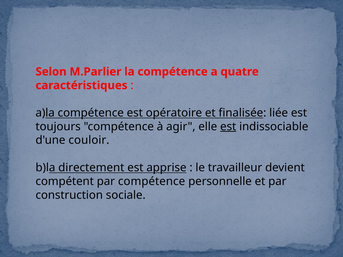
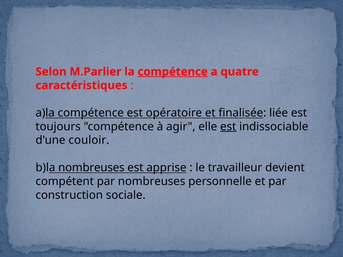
compétence at (173, 72) underline: none -> present
b)la directement: directement -> nombreuses
par compétence: compétence -> nombreuses
